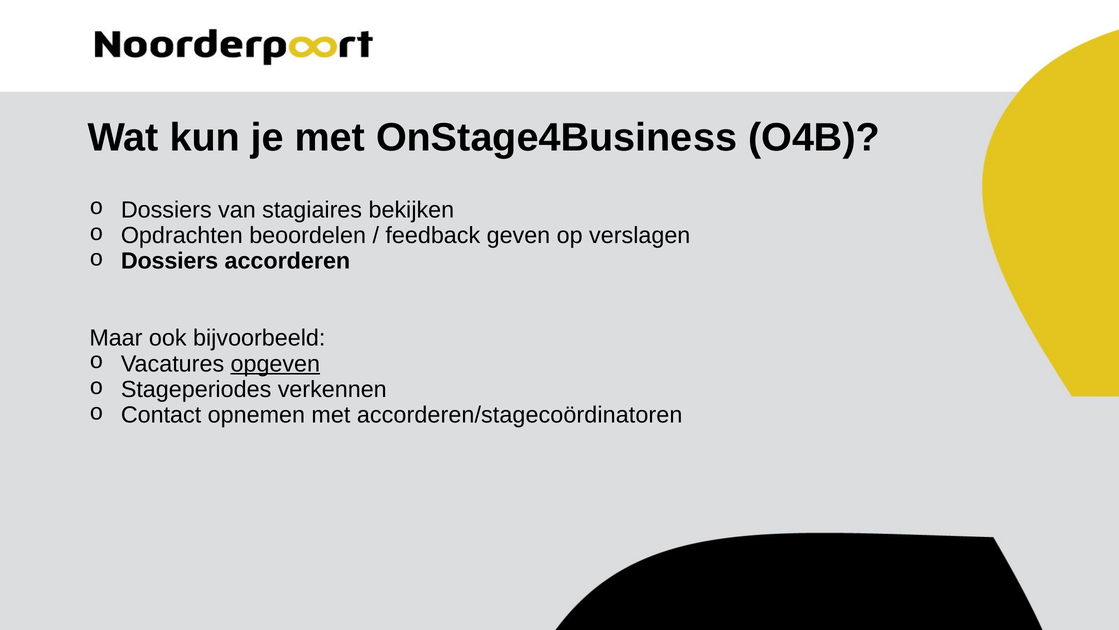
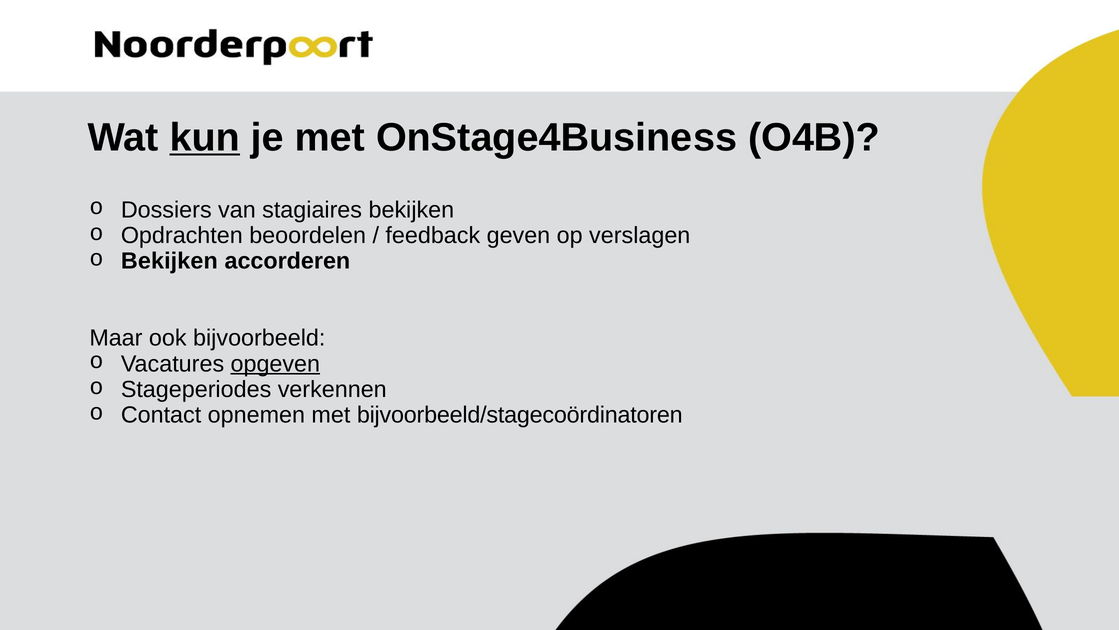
kun underline: none -> present
Dossiers at (170, 261): Dossiers -> Bekijken
accorderen/stagecoördinatoren: accorderen/stagecoördinatoren -> bijvoorbeeld/stagecoördinatoren
